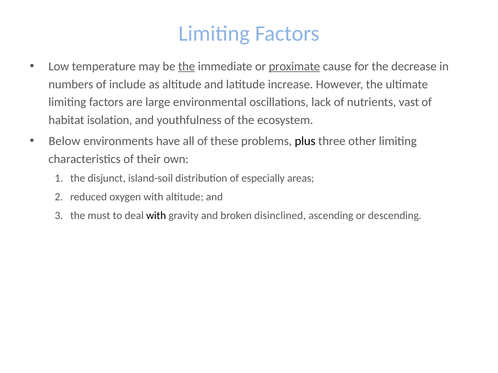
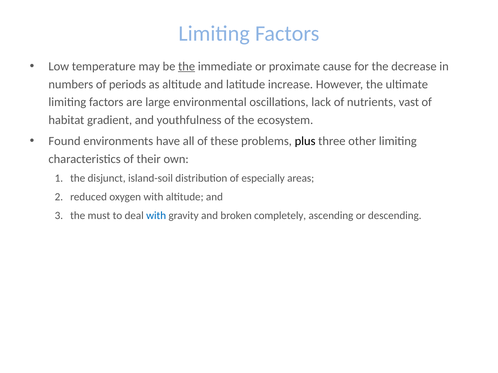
proximate underline: present -> none
include: include -> periods
isolation: isolation -> gradient
Below: Below -> Found
with at (156, 216) colour: black -> blue
disinclined: disinclined -> completely
